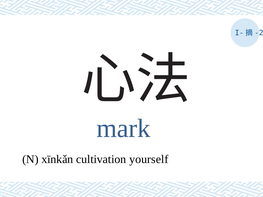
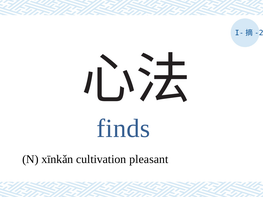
mark: mark -> finds
yourself: yourself -> pleasant
